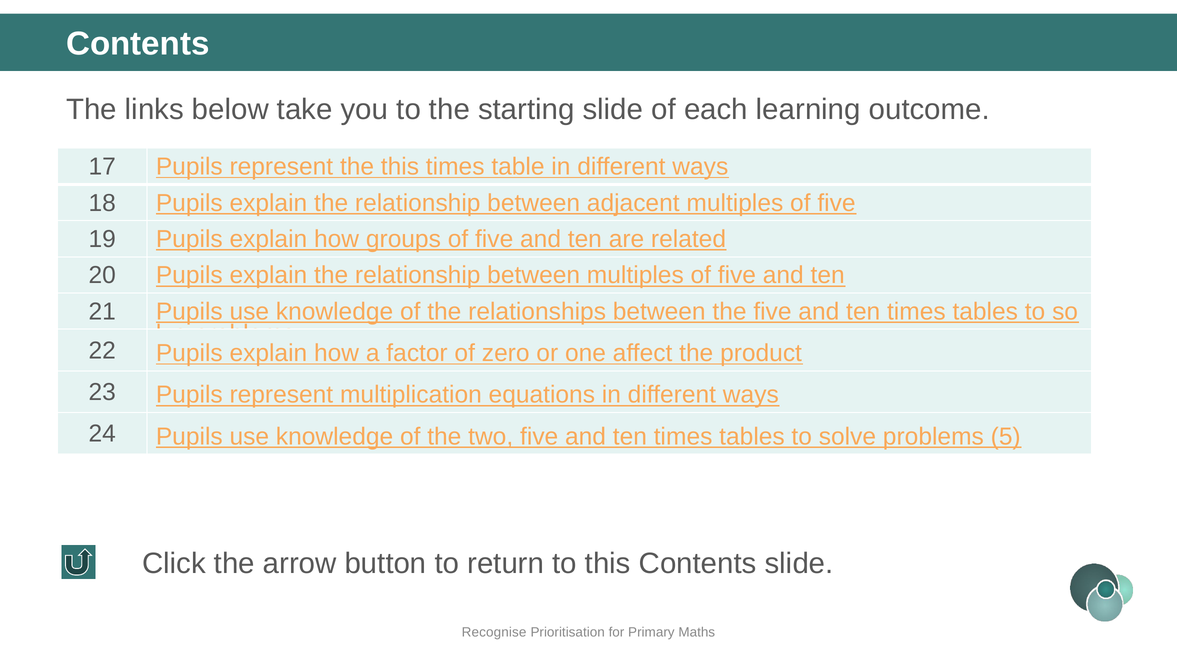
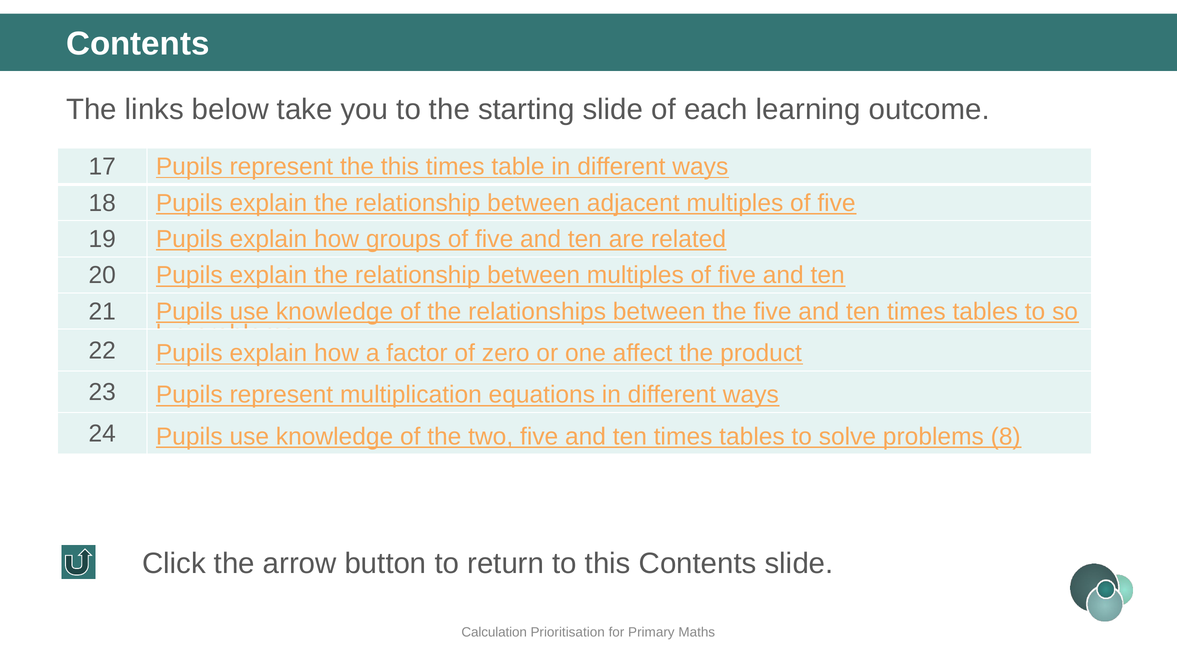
5: 5 -> 8
Recognise: Recognise -> Calculation
